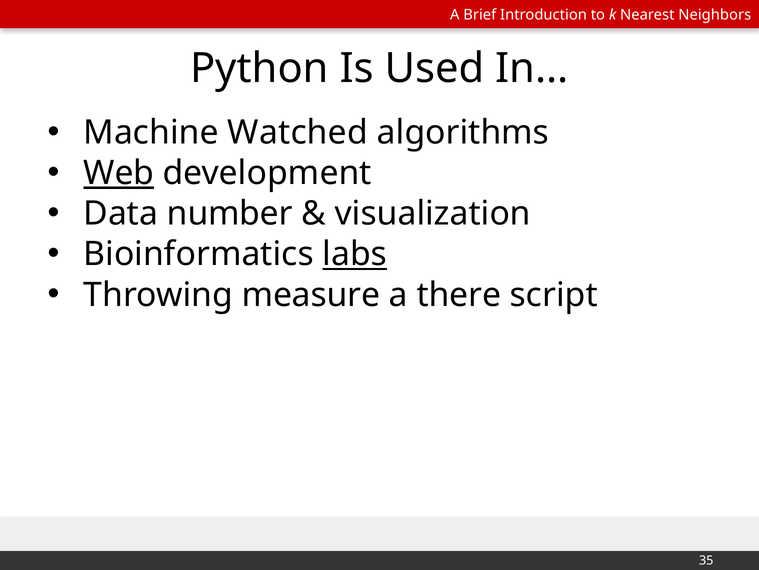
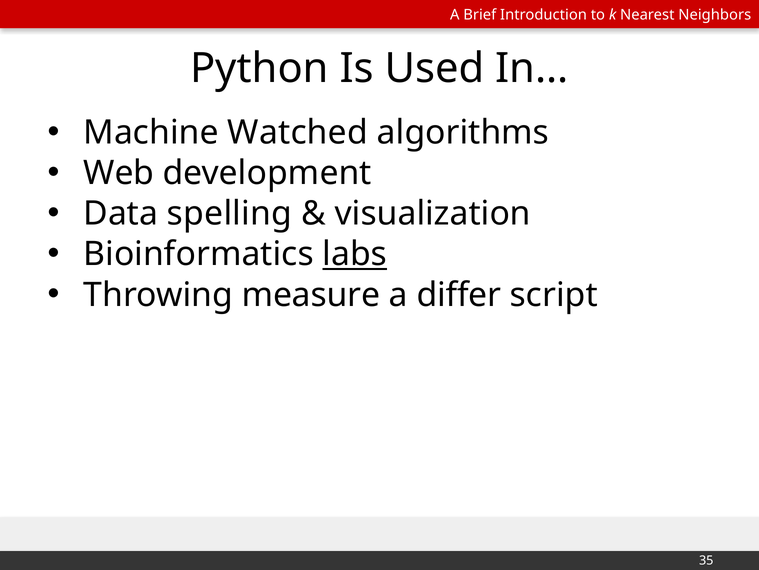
Web underline: present -> none
number: number -> spelling
there: there -> differ
